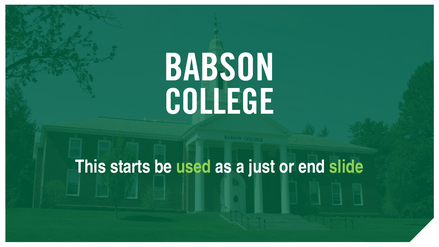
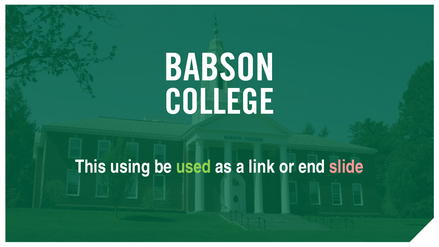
starts: starts -> using
just: just -> link
slide colour: light green -> pink
